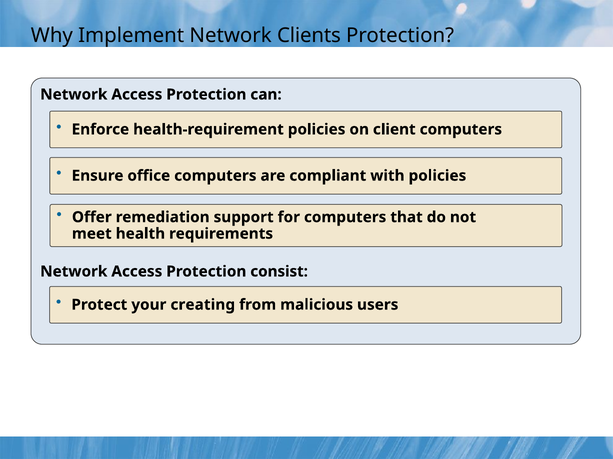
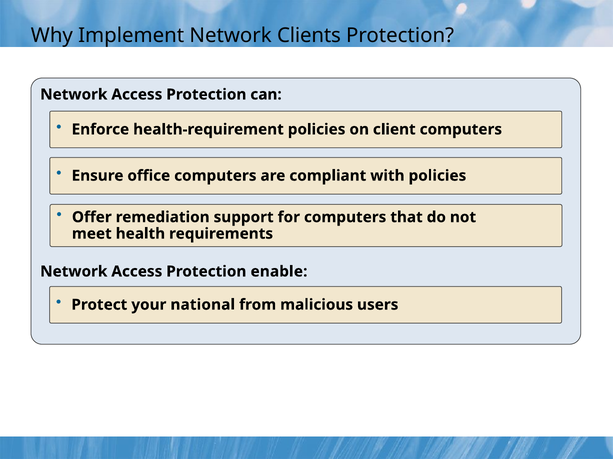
consist: consist -> enable
creating: creating -> national
